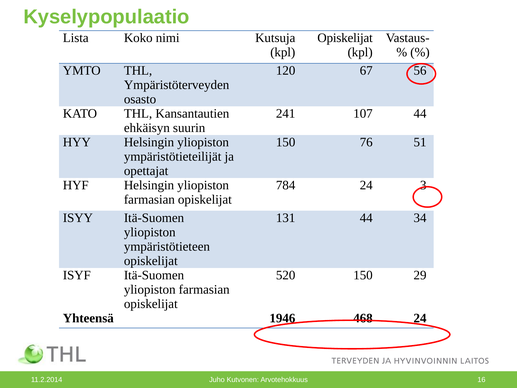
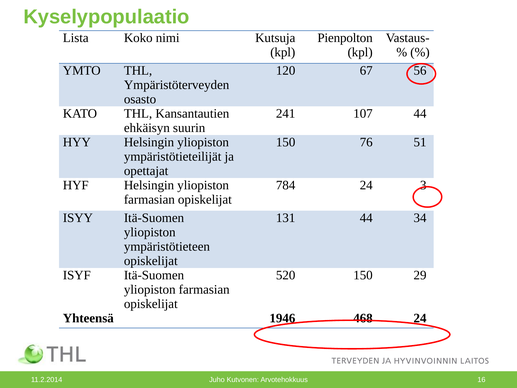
Opiskelijat at (345, 38): Opiskelijat -> Pienpolton
